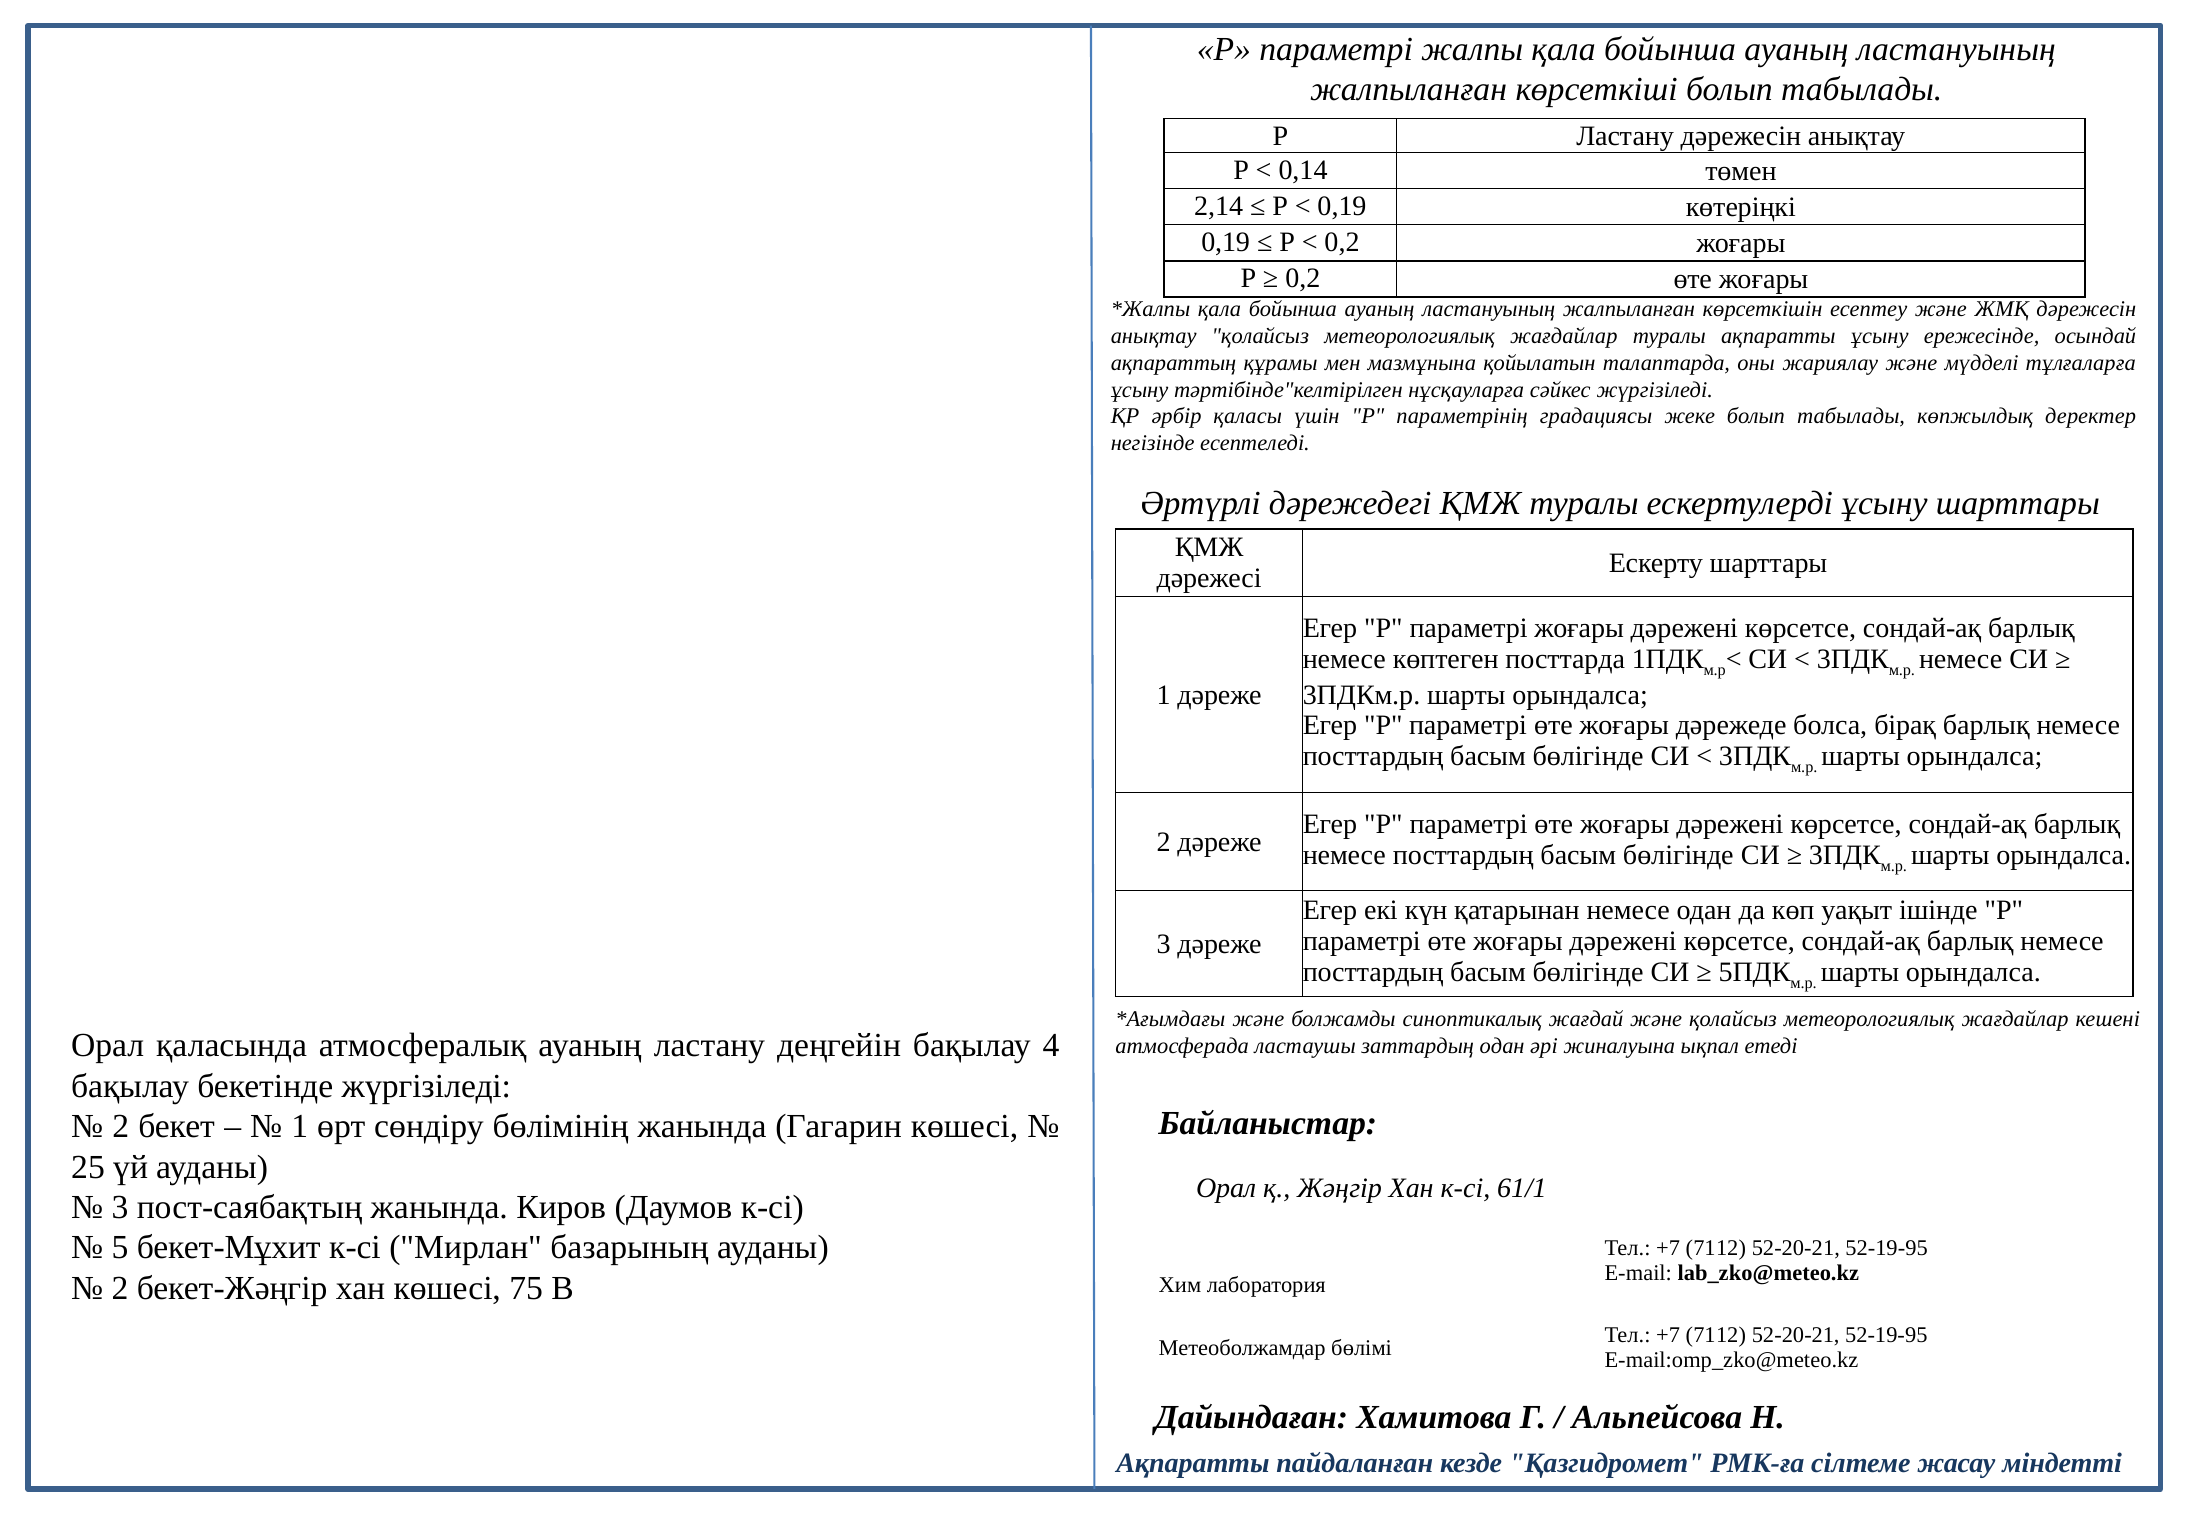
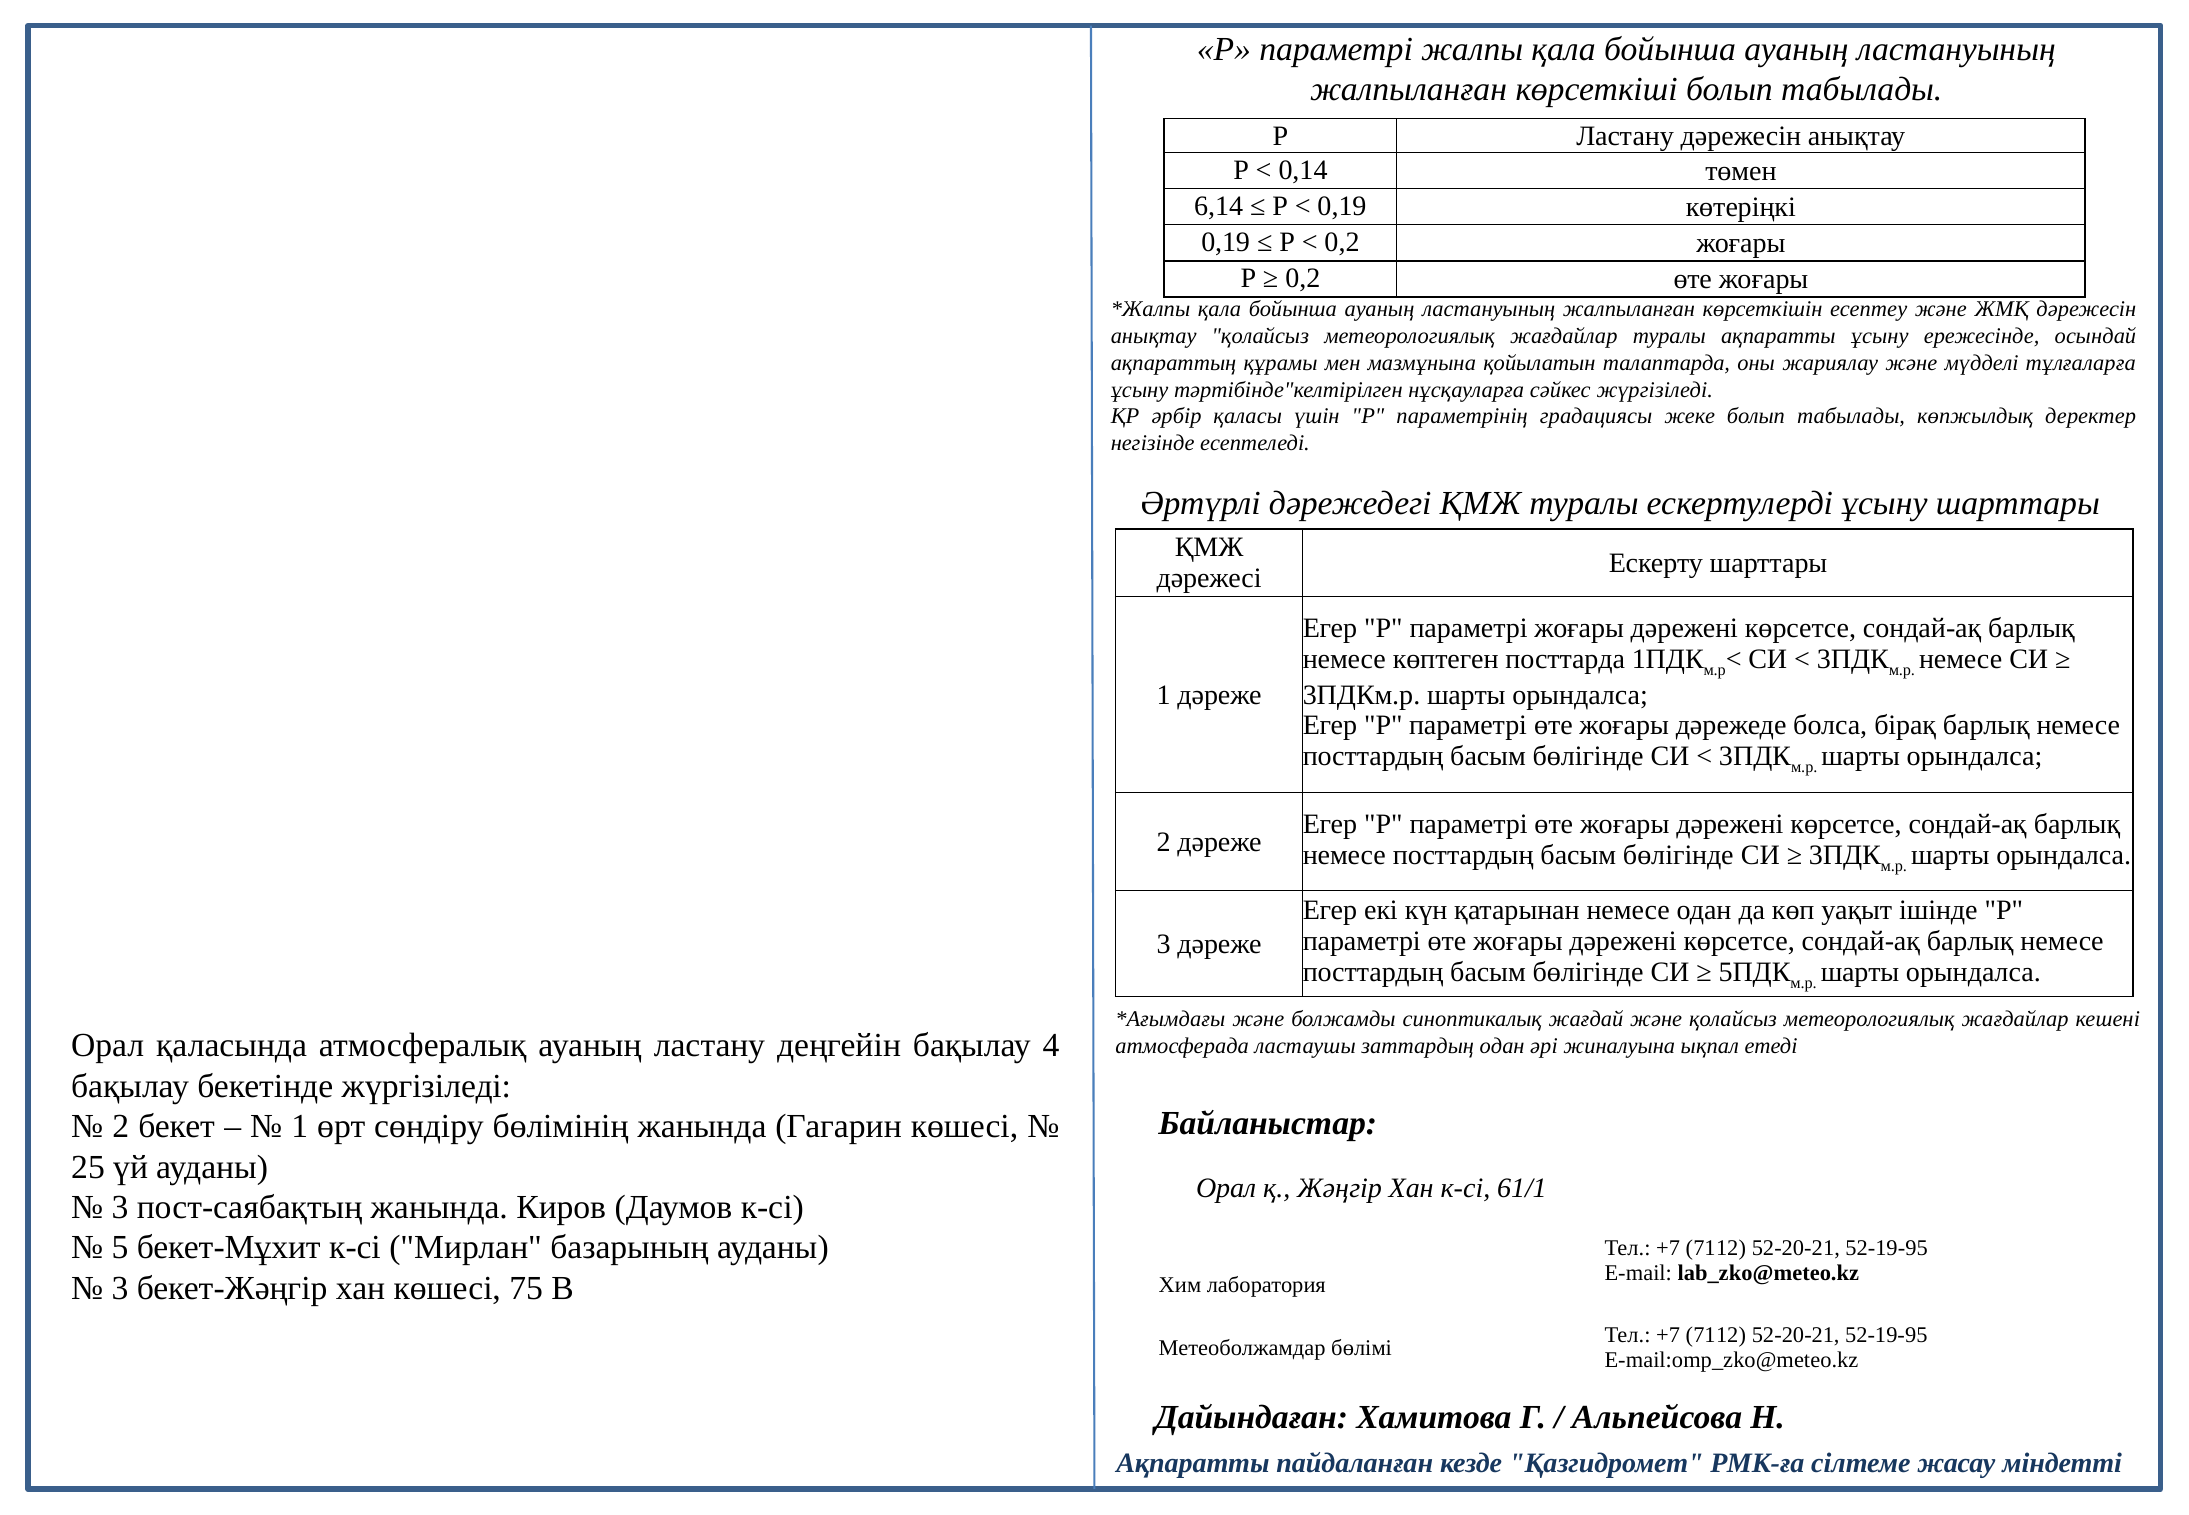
2,14: 2,14 -> 6,14
2 at (120, 1289): 2 -> 3
